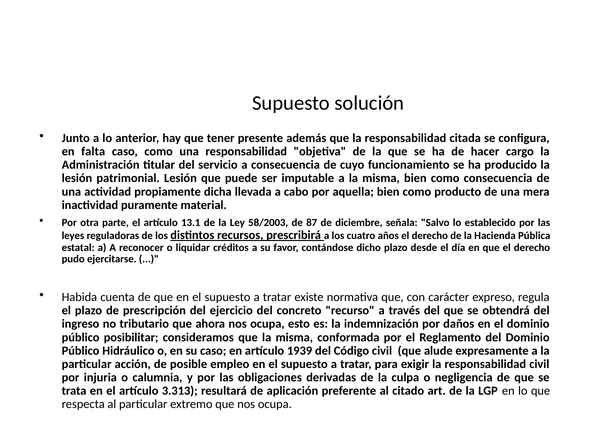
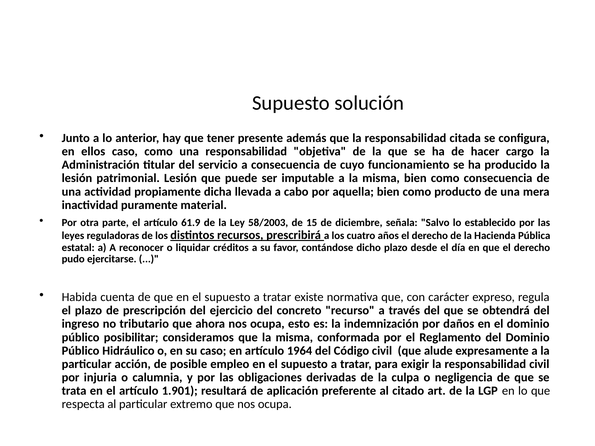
falta: falta -> ellos
13.1: 13.1 -> 61.9
87: 87 -> 15
1939: 1939 -> 1964
3.313: 3.313 -> 1.901
